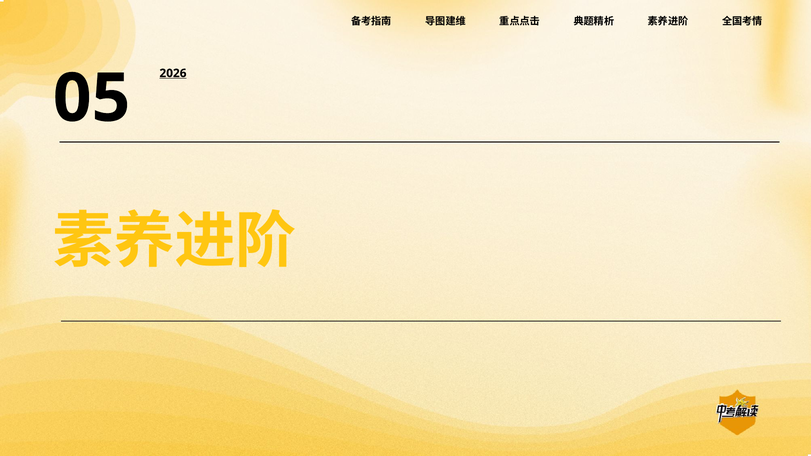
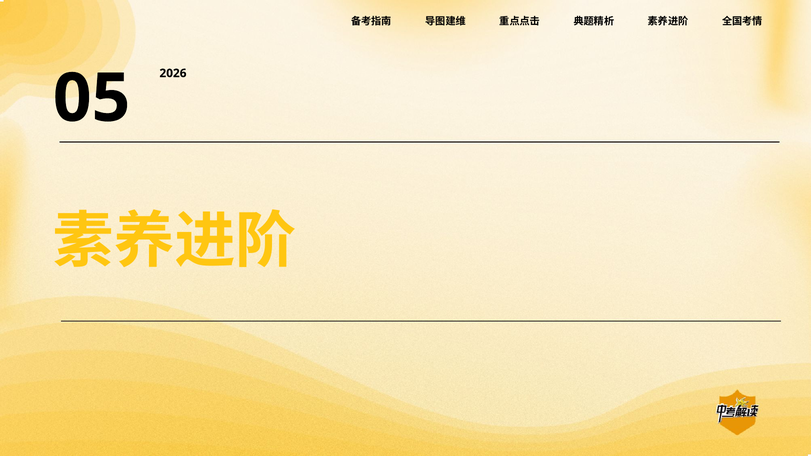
2026 underline: present -> none
